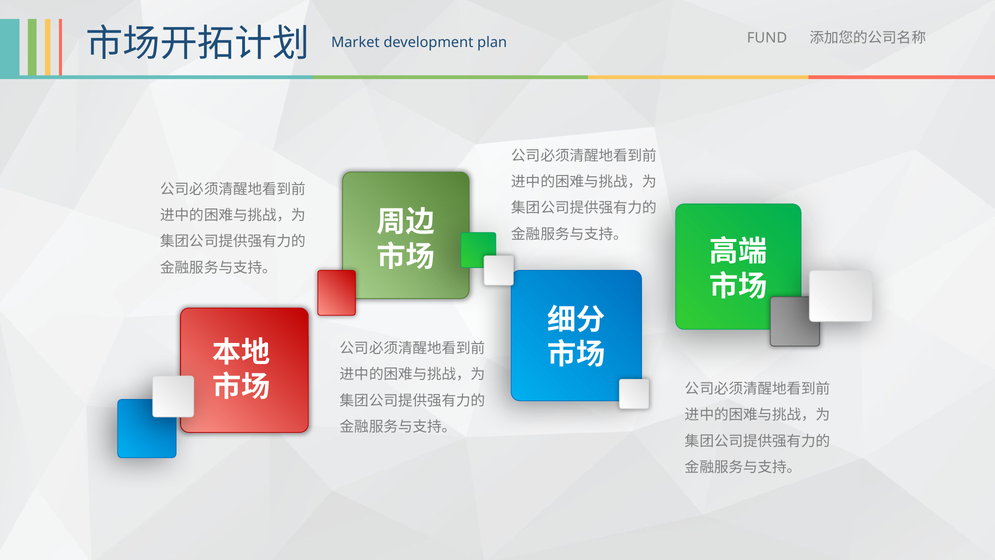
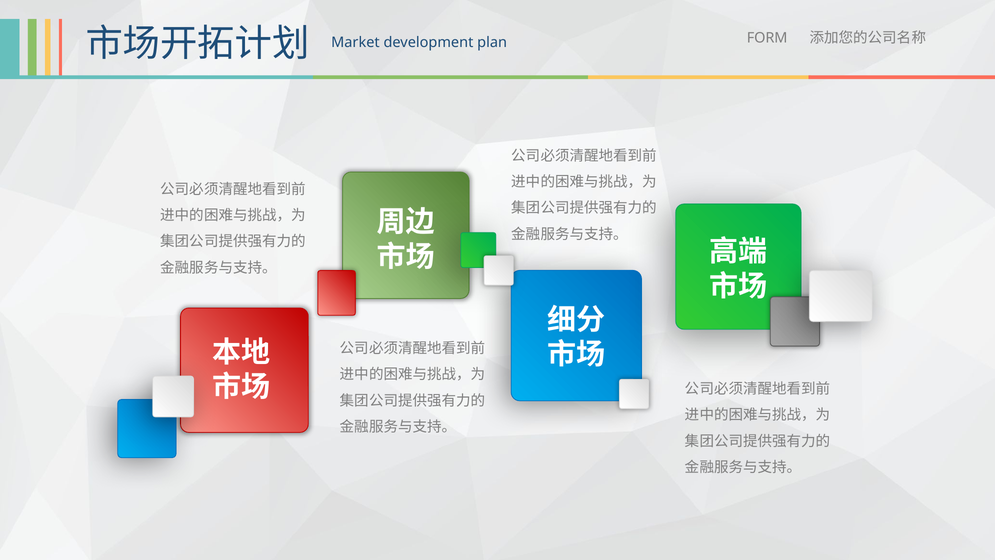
FUND: FUND -> FORM
